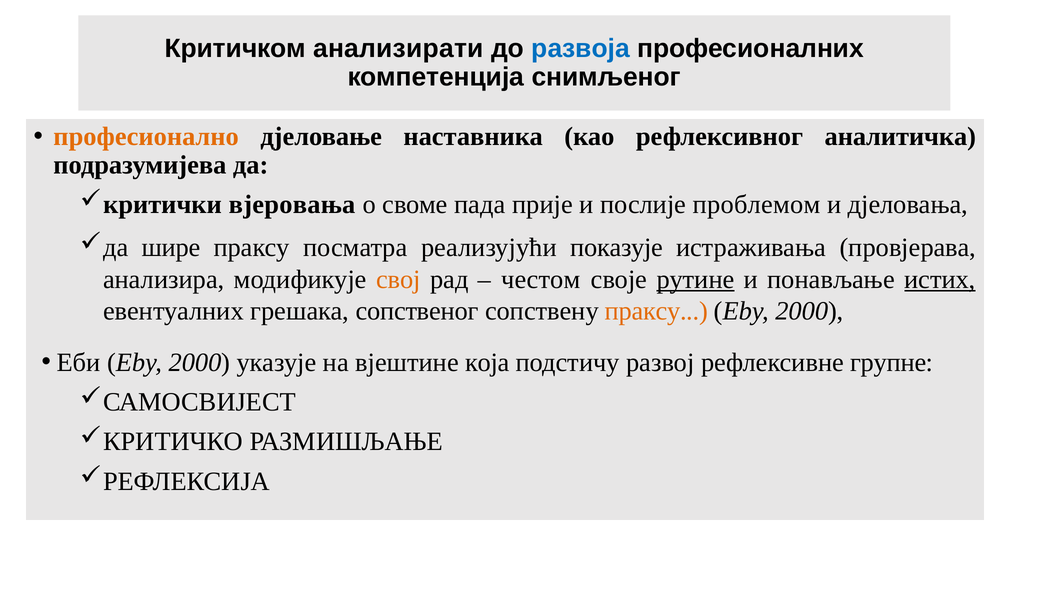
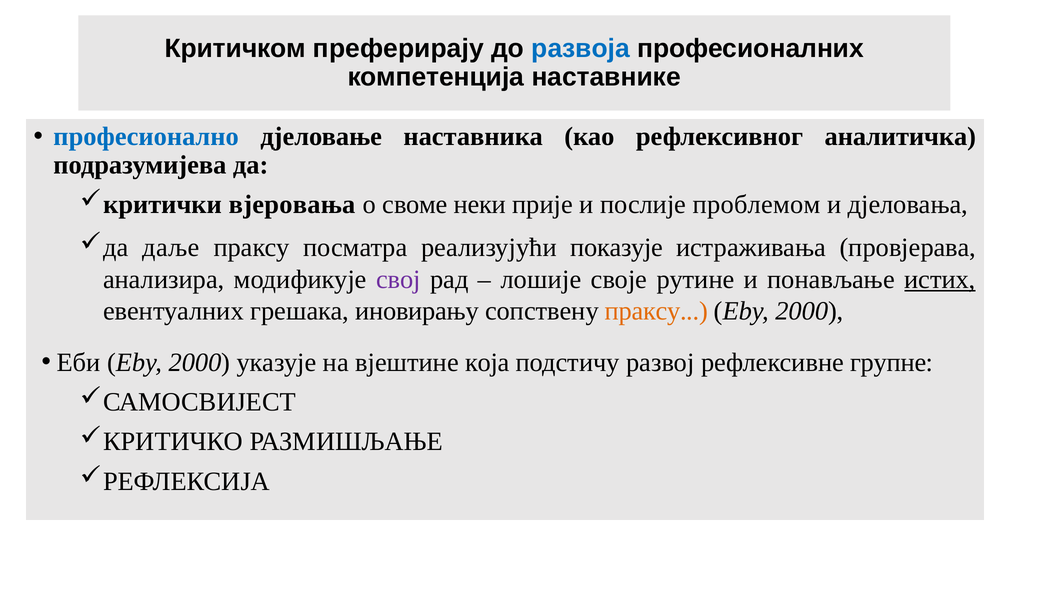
анализирати: анализирати -> преферирају
снимљеног: снимљеног -> наставнике
професионално colour: orange -> blue
пада: пада -> неки
шире: шире -> даље
свој colour: orange -> purple
честом: честом -> лошије
рутине underline: present -> none
сопственог: сопственог -> иновирању
